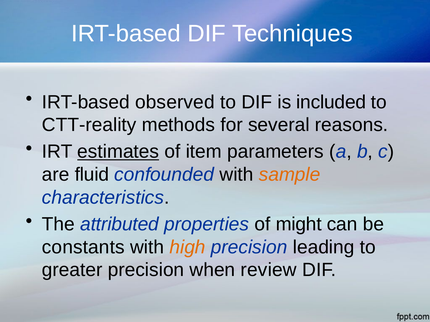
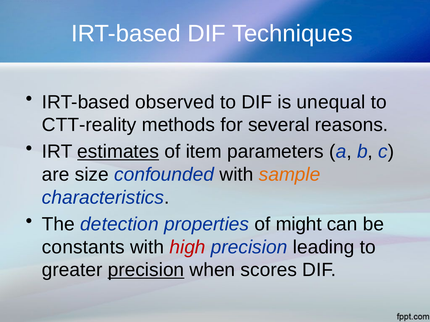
included: included -> unequal
fluid: fluid -> size
attributed: attributed -> detection
high colour: orange -> red
precision at (146, 270) underline: none -> present
review: review -> scores
